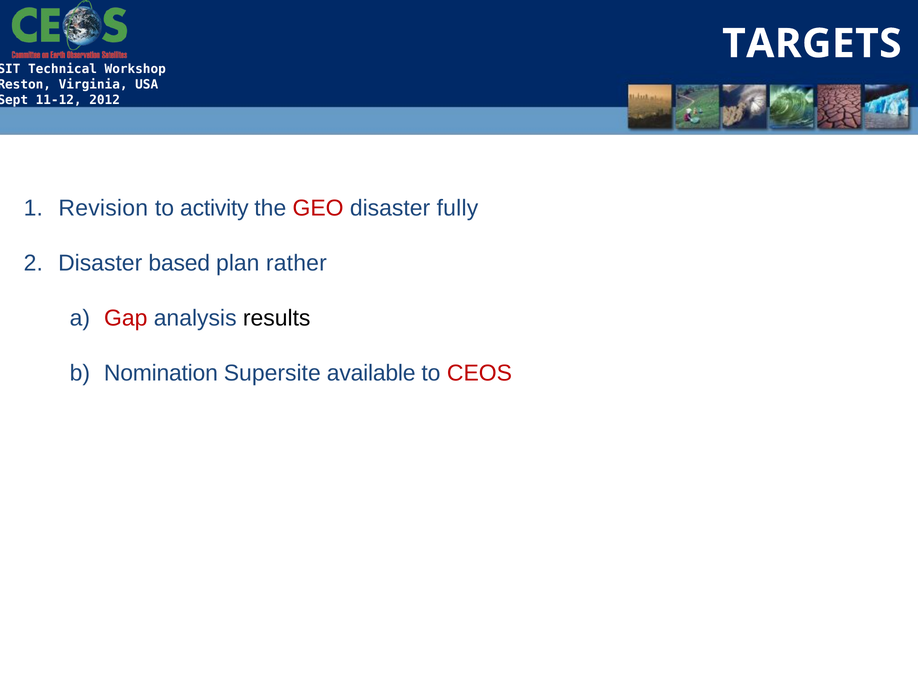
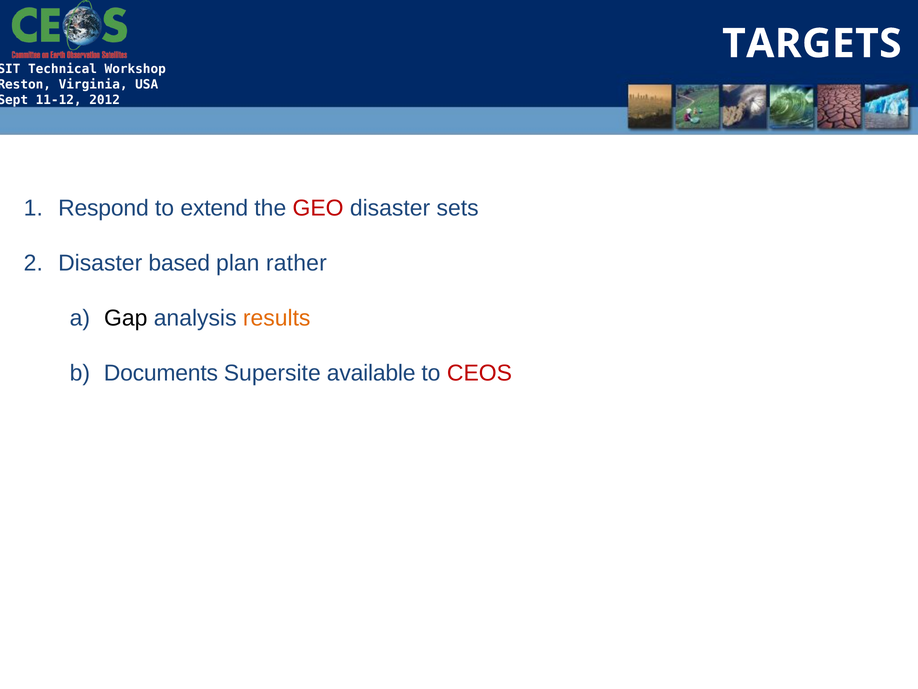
Revision: Revision -> Respond
activity: activity -> extend
fully: fully -> sets
Gap colour: red -> black
results colour: black -> orange
Nomination: Nomination -> Documents
